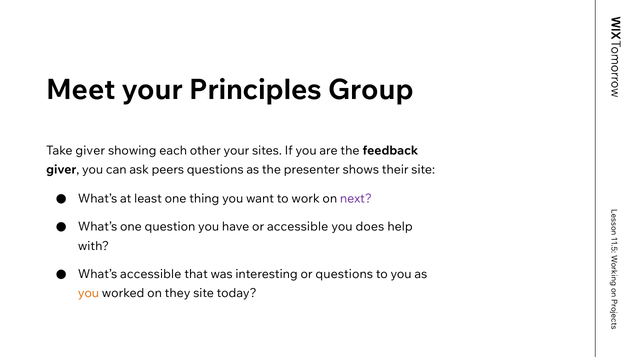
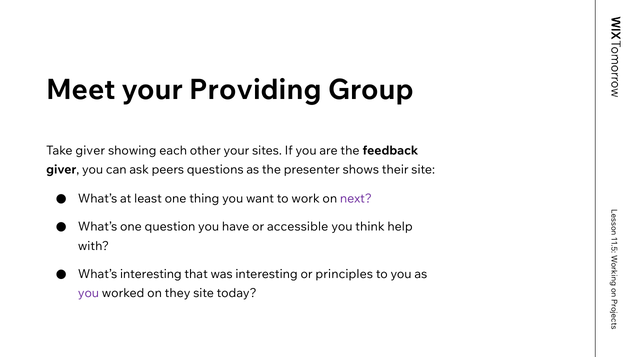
Principles: Principles -> Providing
does: does -> think
What’s accessible: accessible -> interesting
or questions: questions -> principles
you at (89, 293) colour: orange -> purple
